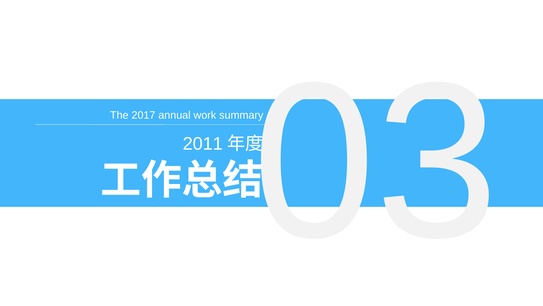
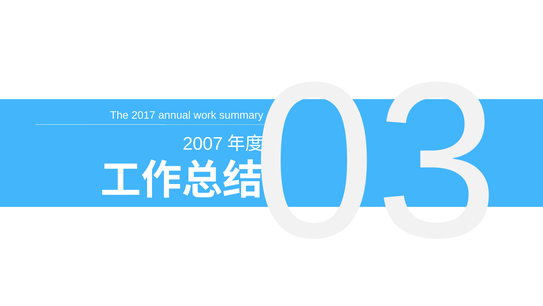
2011: 2011 -> 2007
